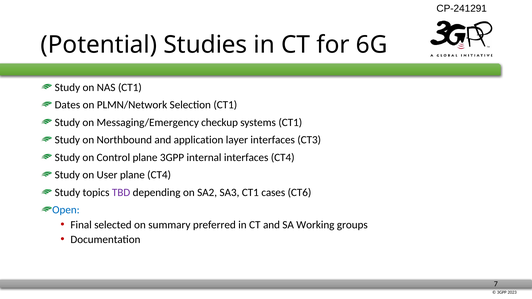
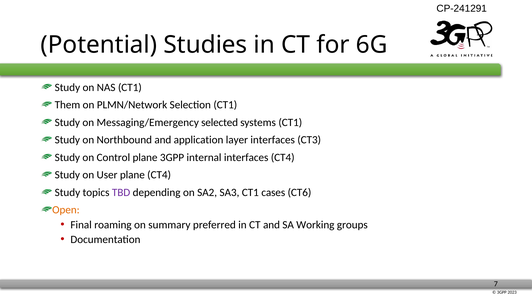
Dates: Dates -> Them
checkup: checkup -> selected
Open colour: blue -> orange
selected: selected -> roaming
